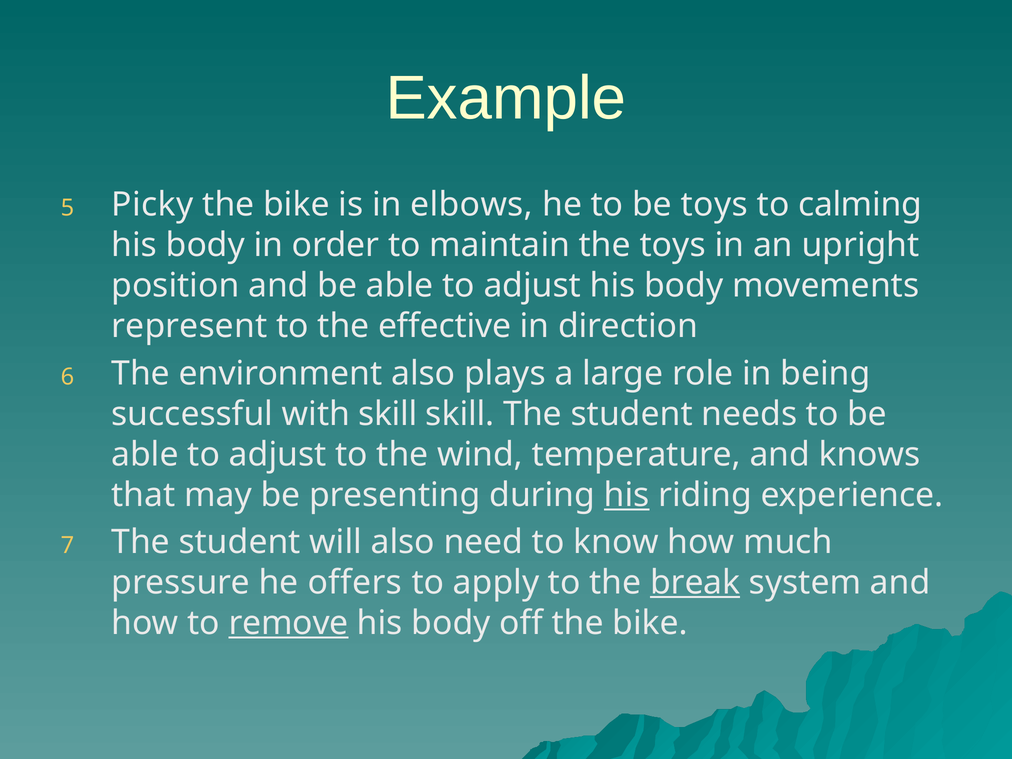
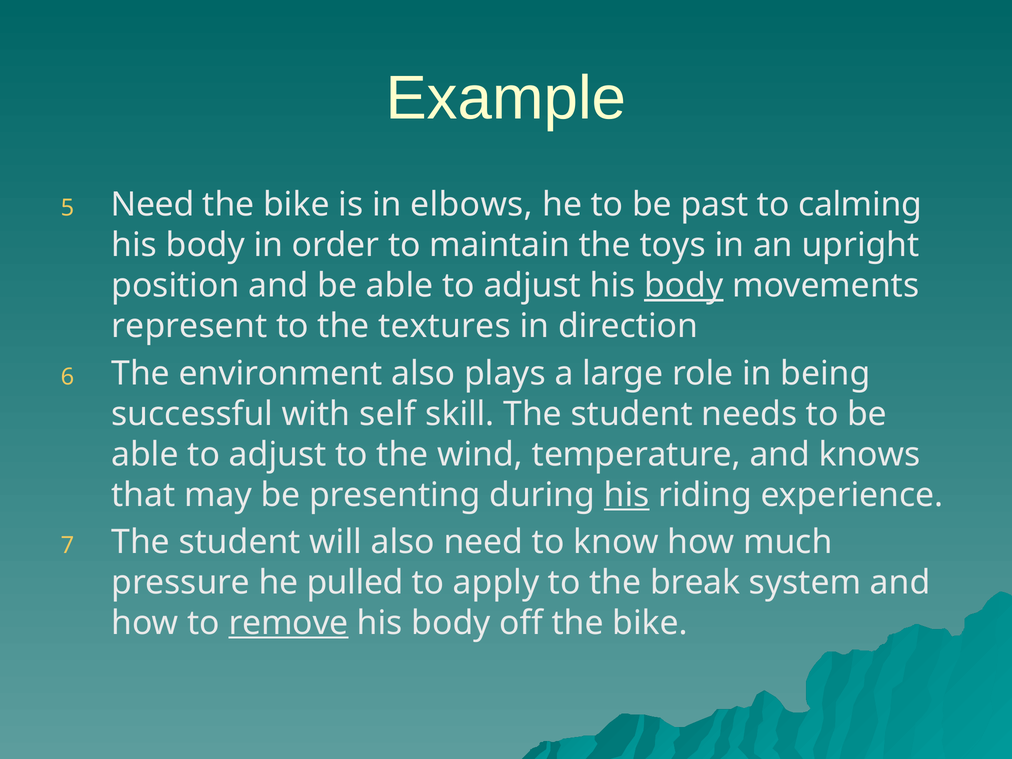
Picky at (152, 205): Picky -> Need
be toys: toys -> past
body at (684, 286) underline: none -> present
effective: effective -> textures
with skill: skill -> self
offers: offers -> pulled
break underline: present -> none
